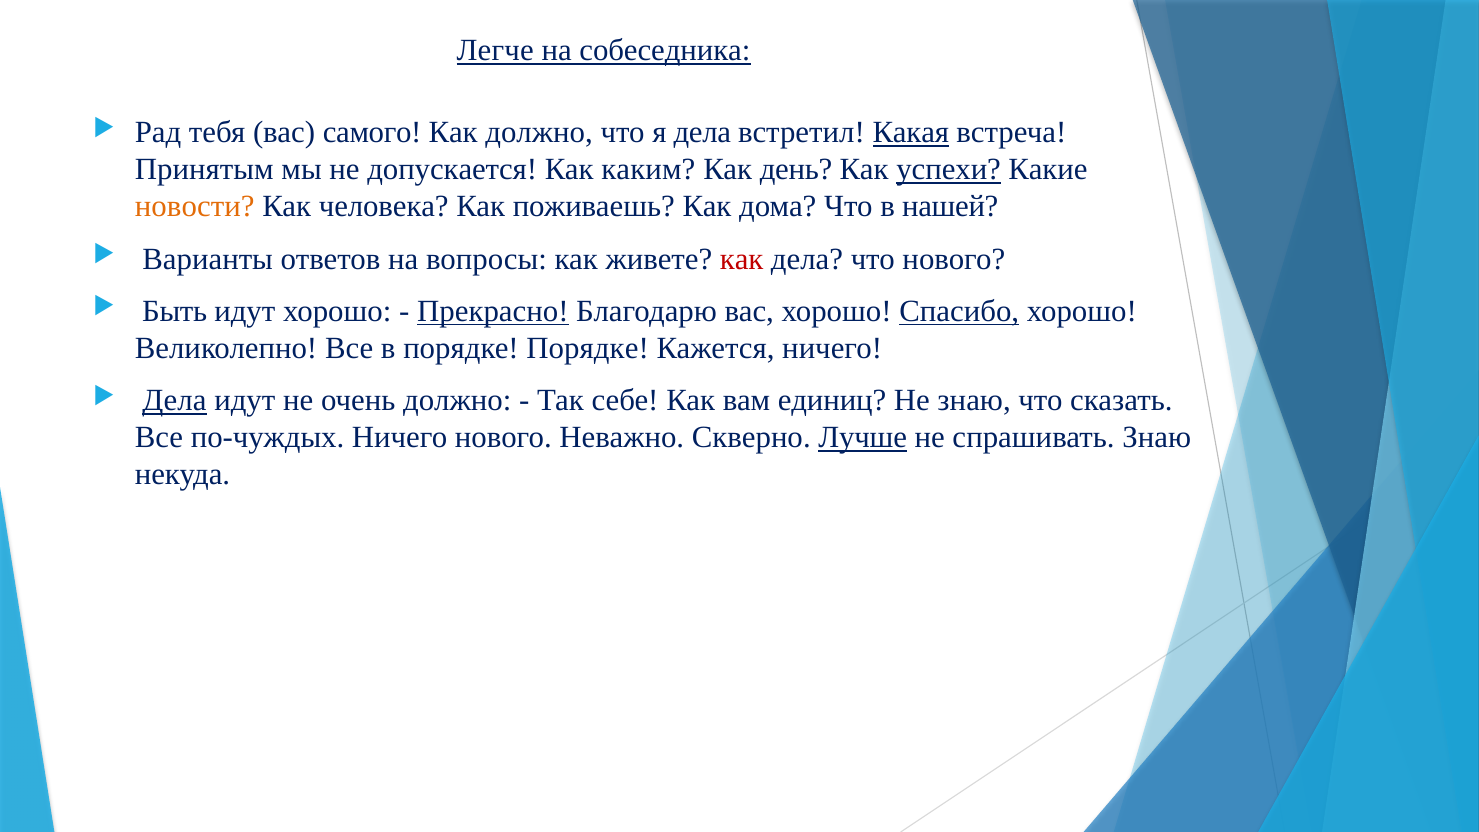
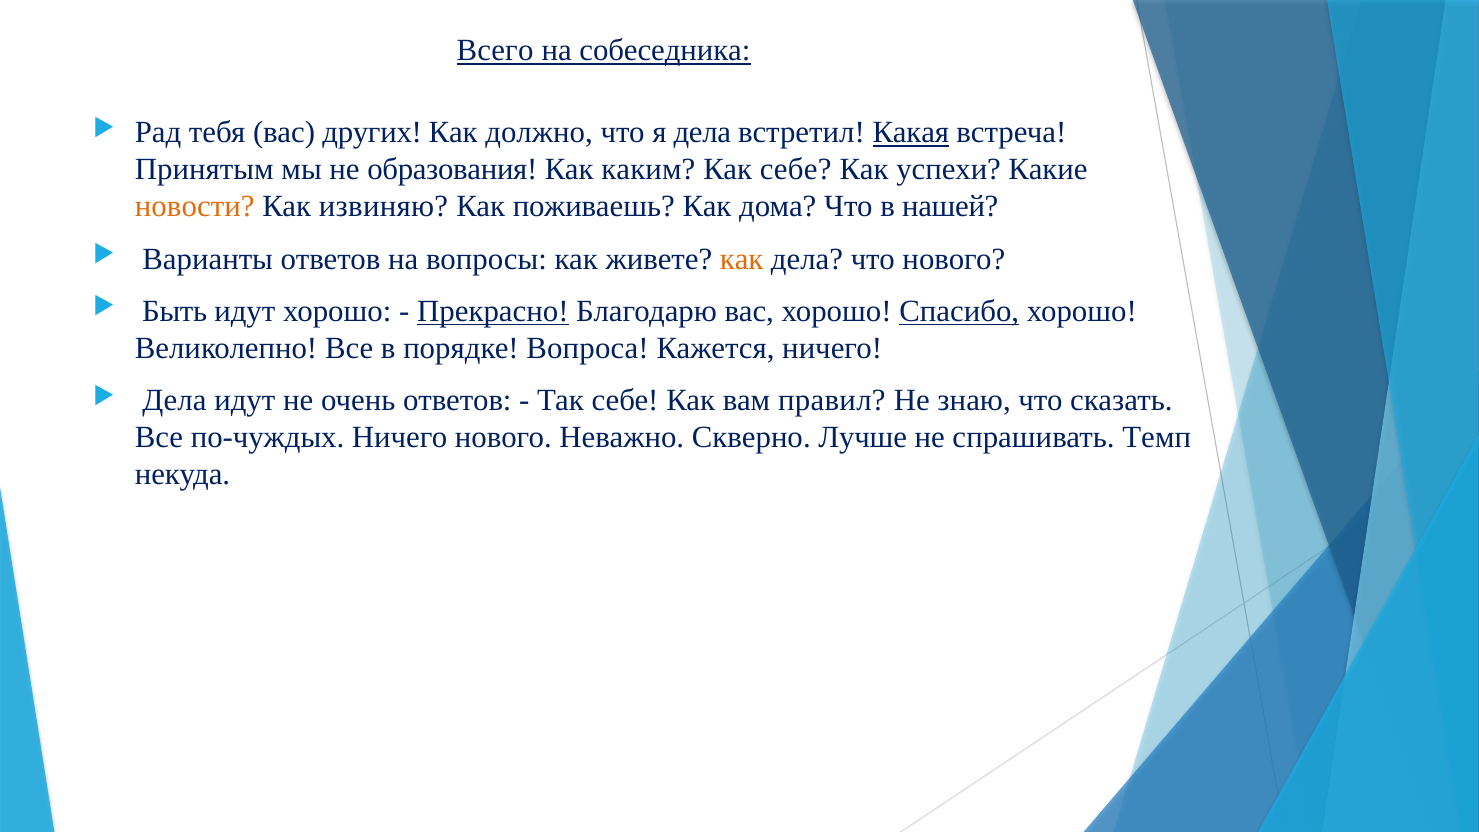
Легче: Легче -> Всего
самого: самого -> других
допускается: допускается -> образования
Как день: день -> себе
успехи underline: present -> none
человека: человека -> извиняю
как at (742, 259) colour: red -> orange
порядке Порядке: Порядке -> Вопроса
Дела at (174, 401) underline: present -> none
очень должно: должно -> ответов
единиц: единиц -> правил
Лучше underline: present -> none
спрашивать Знаю: Знаю -> Темп
